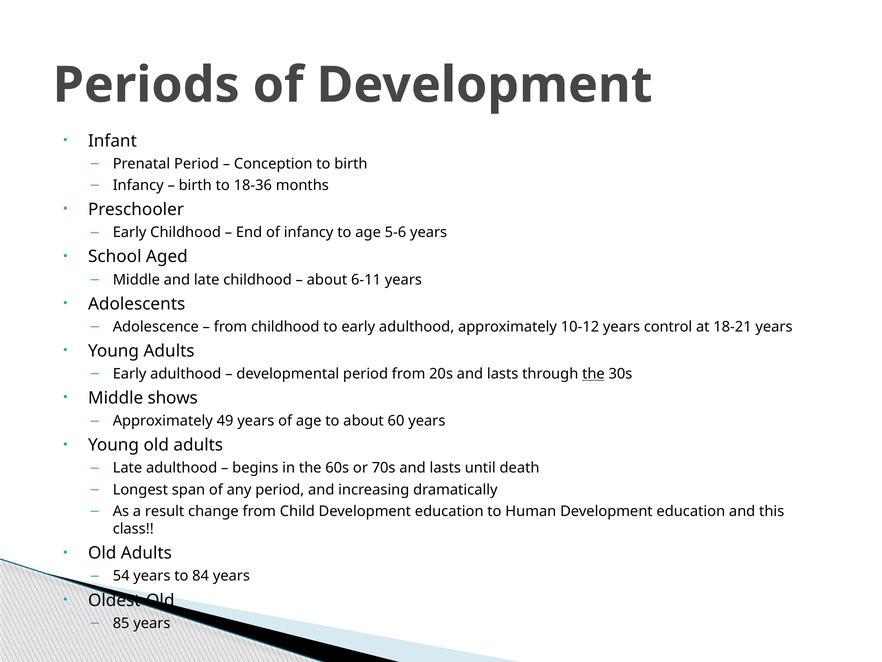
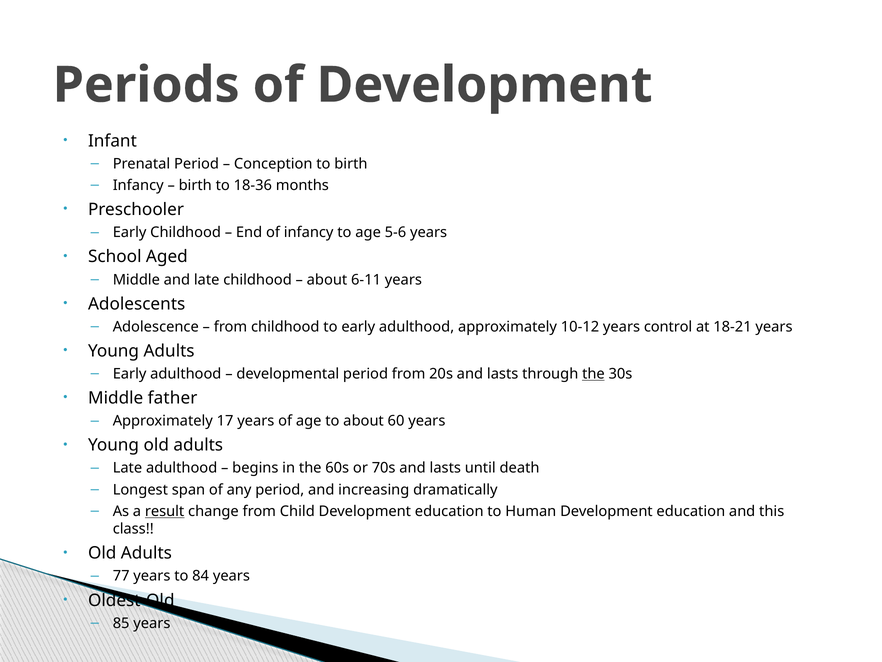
shows: shows -> father
49: 49 -> 17
result underline: none -> present
54: 54 -> 77
